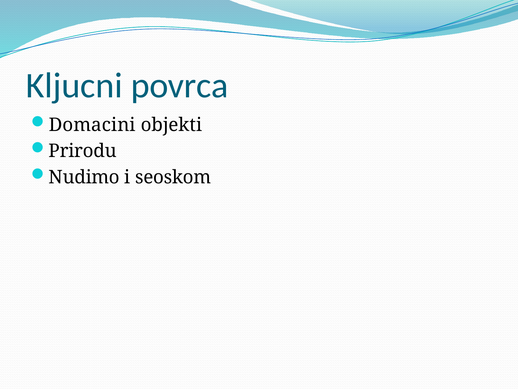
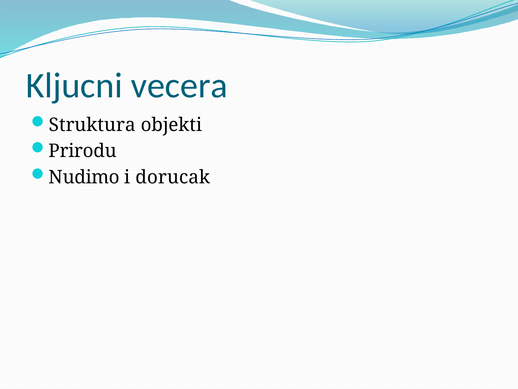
povrca: povrca -> vecera
Domacini: Domacini -> Struktura
seoskom: seoskom -> dorucak
